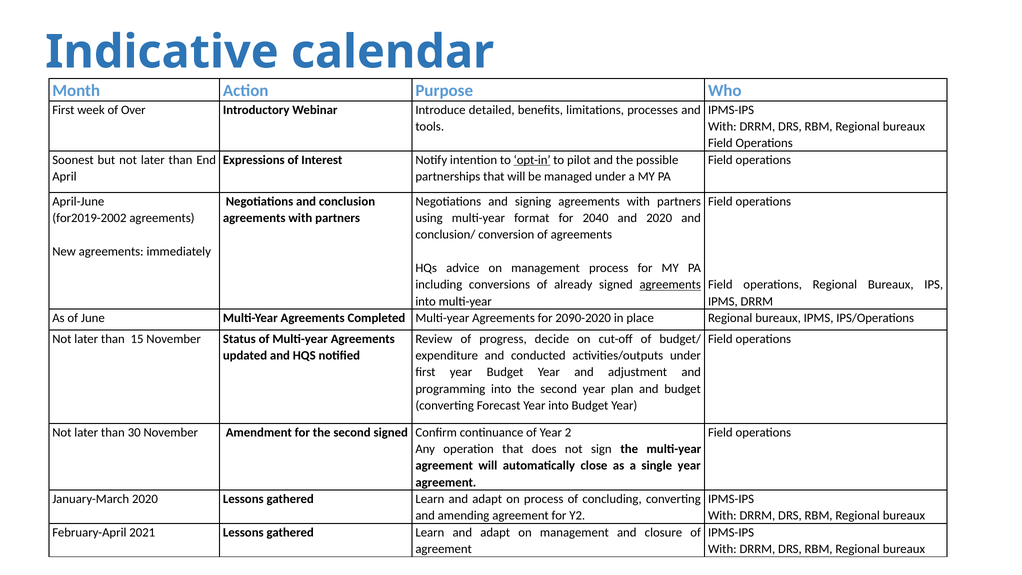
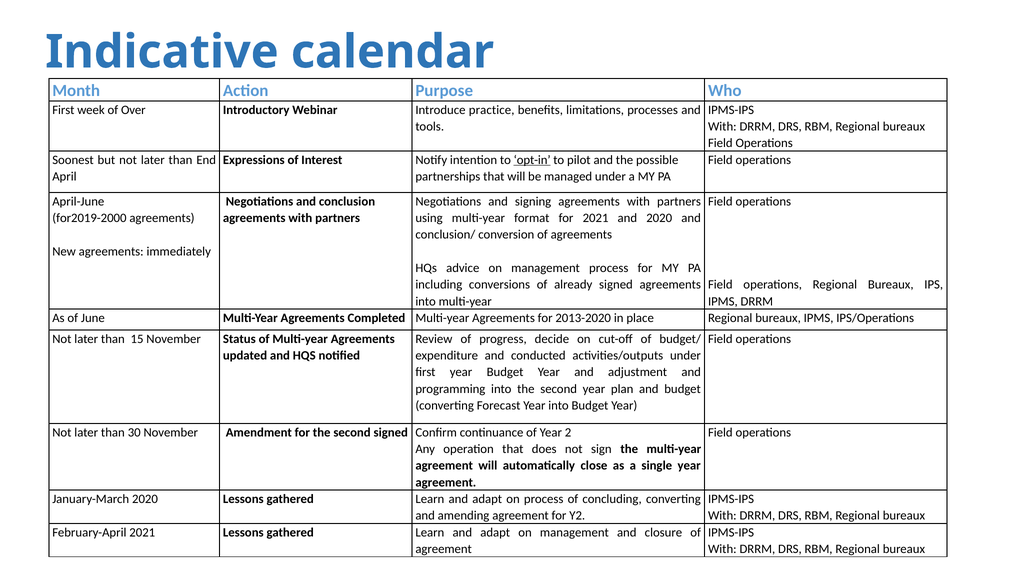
detailed: detailed -> practice
for2019-2002: for2019-2002 -> for2019-2000
for 2040: 2040 -> 2021
agreements at (670, 285) underline: present -> none
2090-2020: 2090-2020 -> 2013-2020
